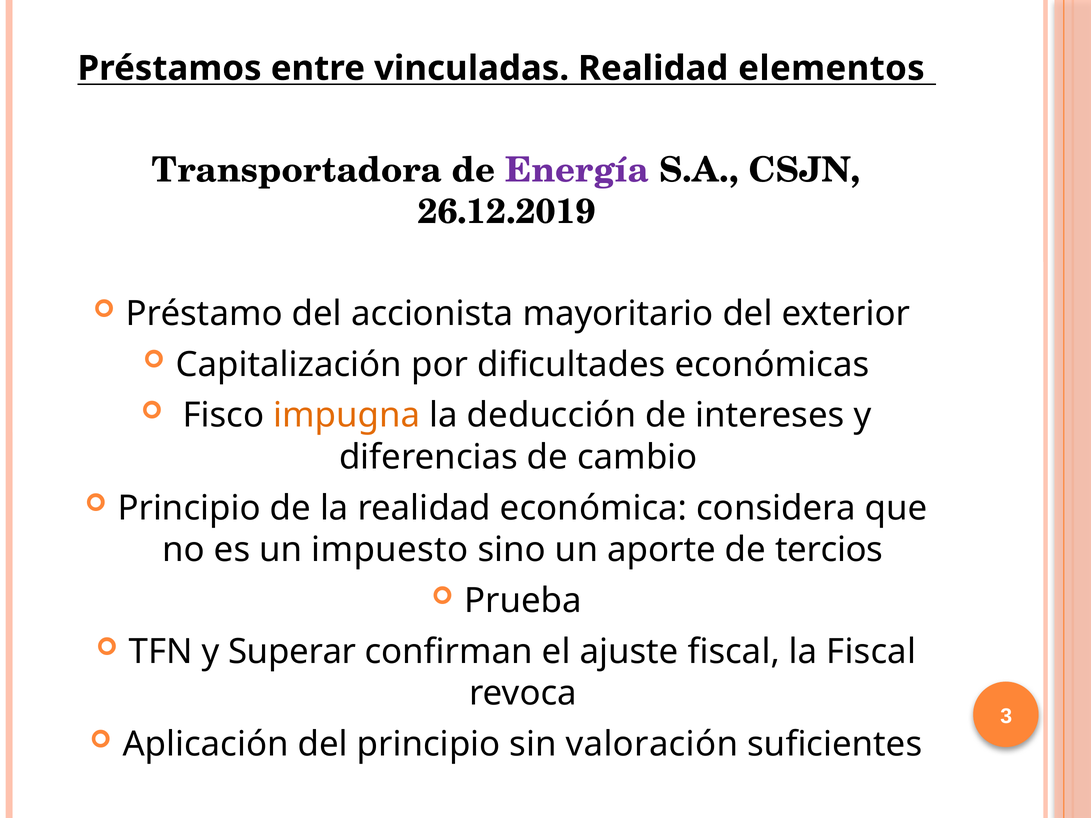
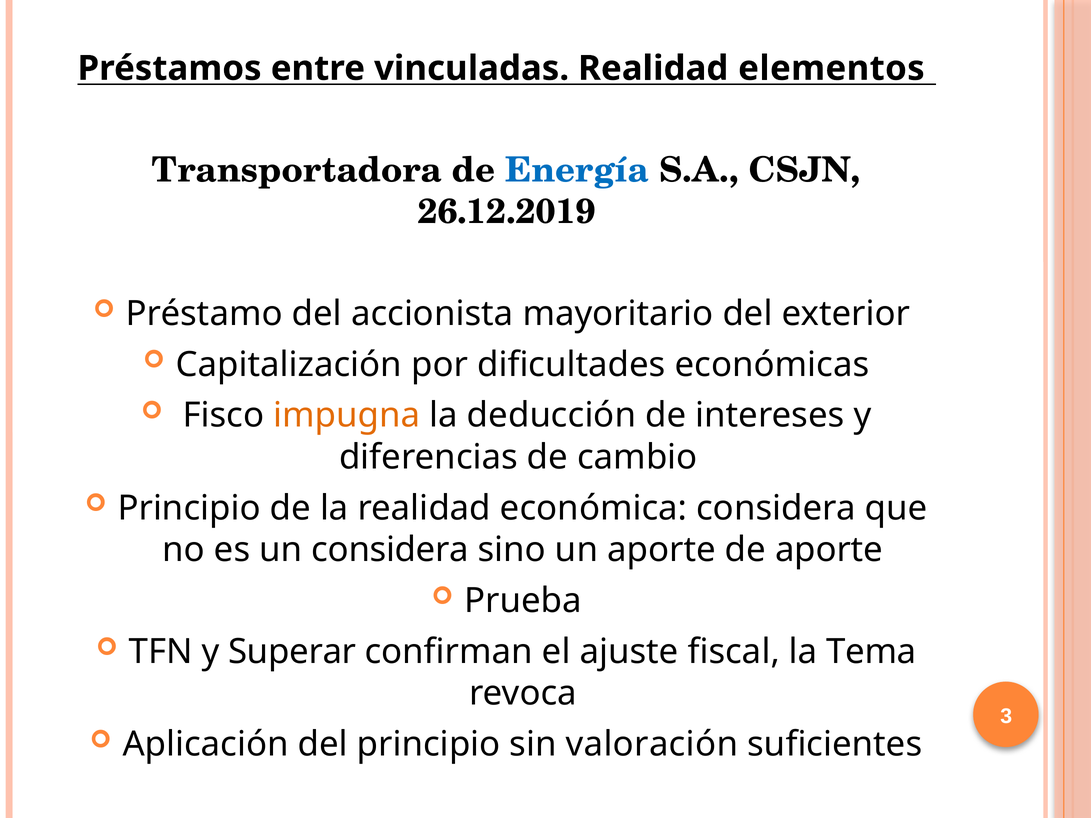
Energía colour: purple -> blue
un impuesto: impuesto -> considera
de tercios: tercios -> aporte
la Fiscal: Fiscal -> Tema
